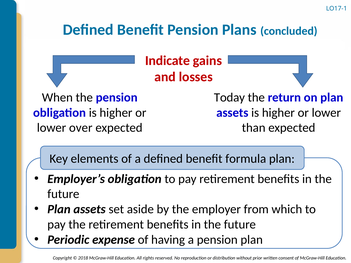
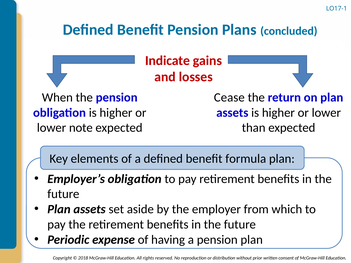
Today: Today -> Cease
over: over -> note
